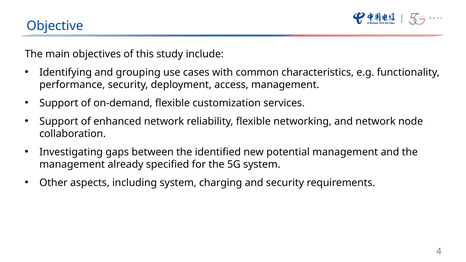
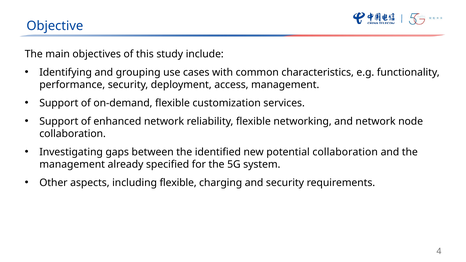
potential management: management -> collaboration
including system: system -> flexible
